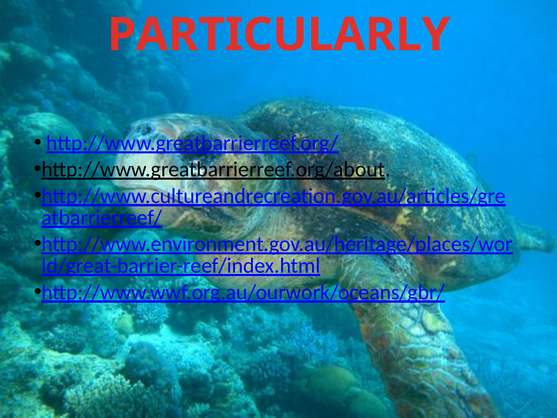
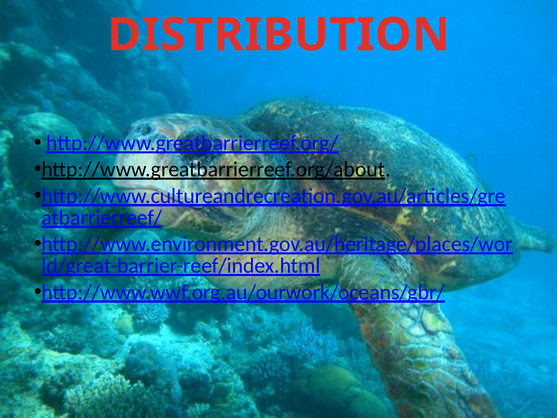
PARTICULARLY: PARTICULARLY -> DISTRIBUTION
